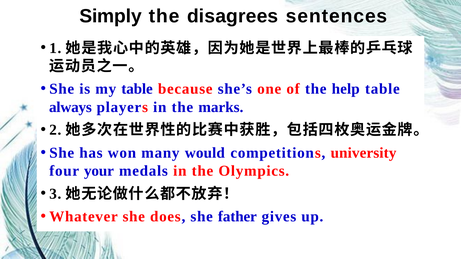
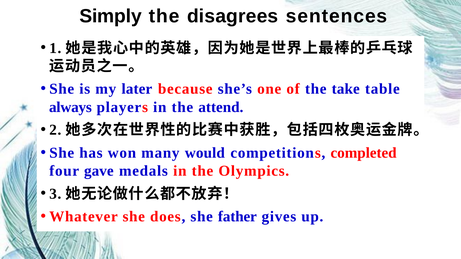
my table: table -> later
help: help -> take
marks: marks -> attend
university: university -> completed
your: your -> gave
